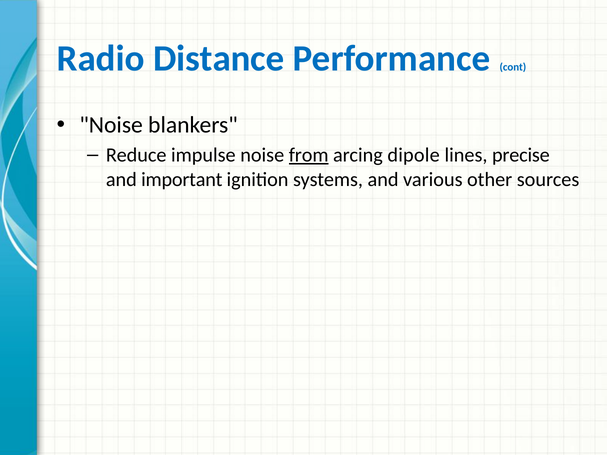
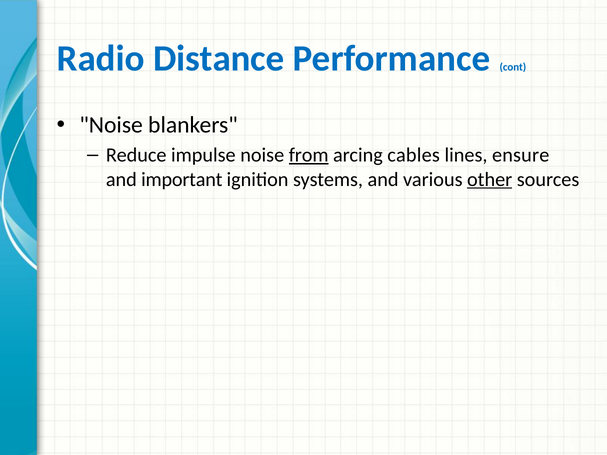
dipole: dipole -> cables
precise: precise -> ensure
other underline: none -> present
